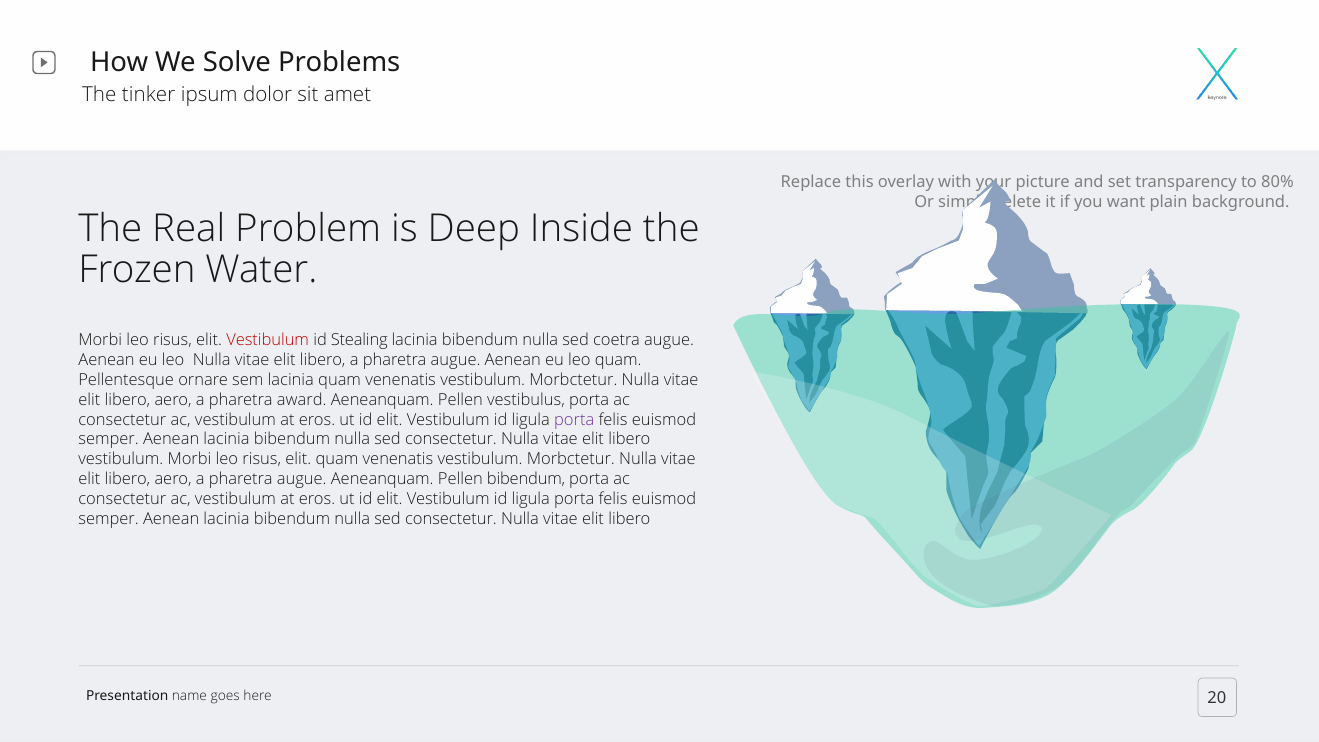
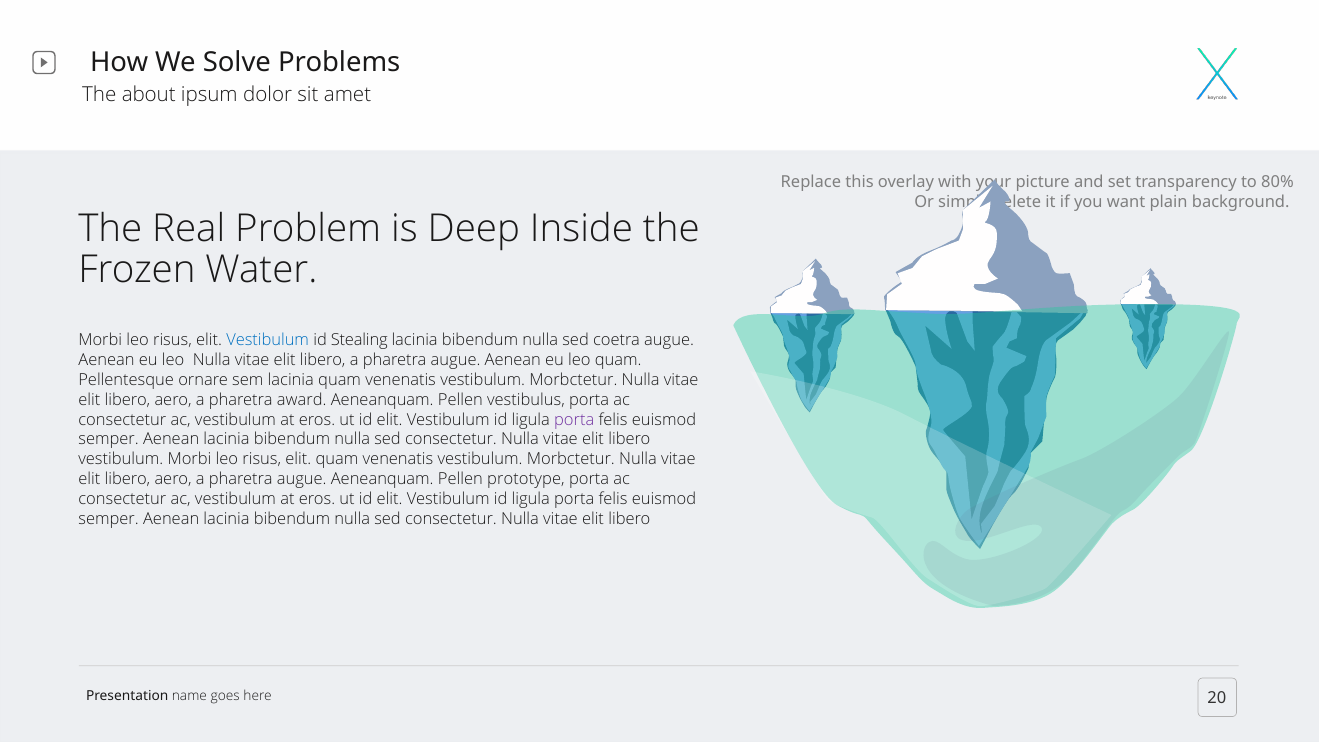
tinker: tinker -> about
Vestibulum at (268, 340) colour: red -> blue
Pellen bibendum: bibendum -> prototype
